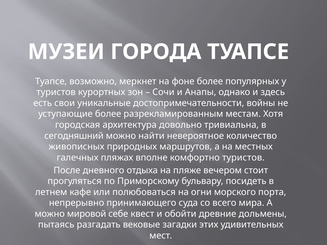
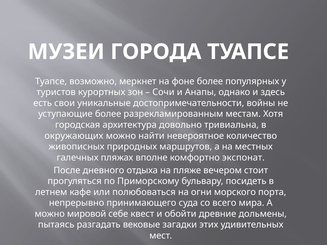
сегодняшний: сегодняшний -> окружающих
комфортно туристов: туристов -> экспонат
